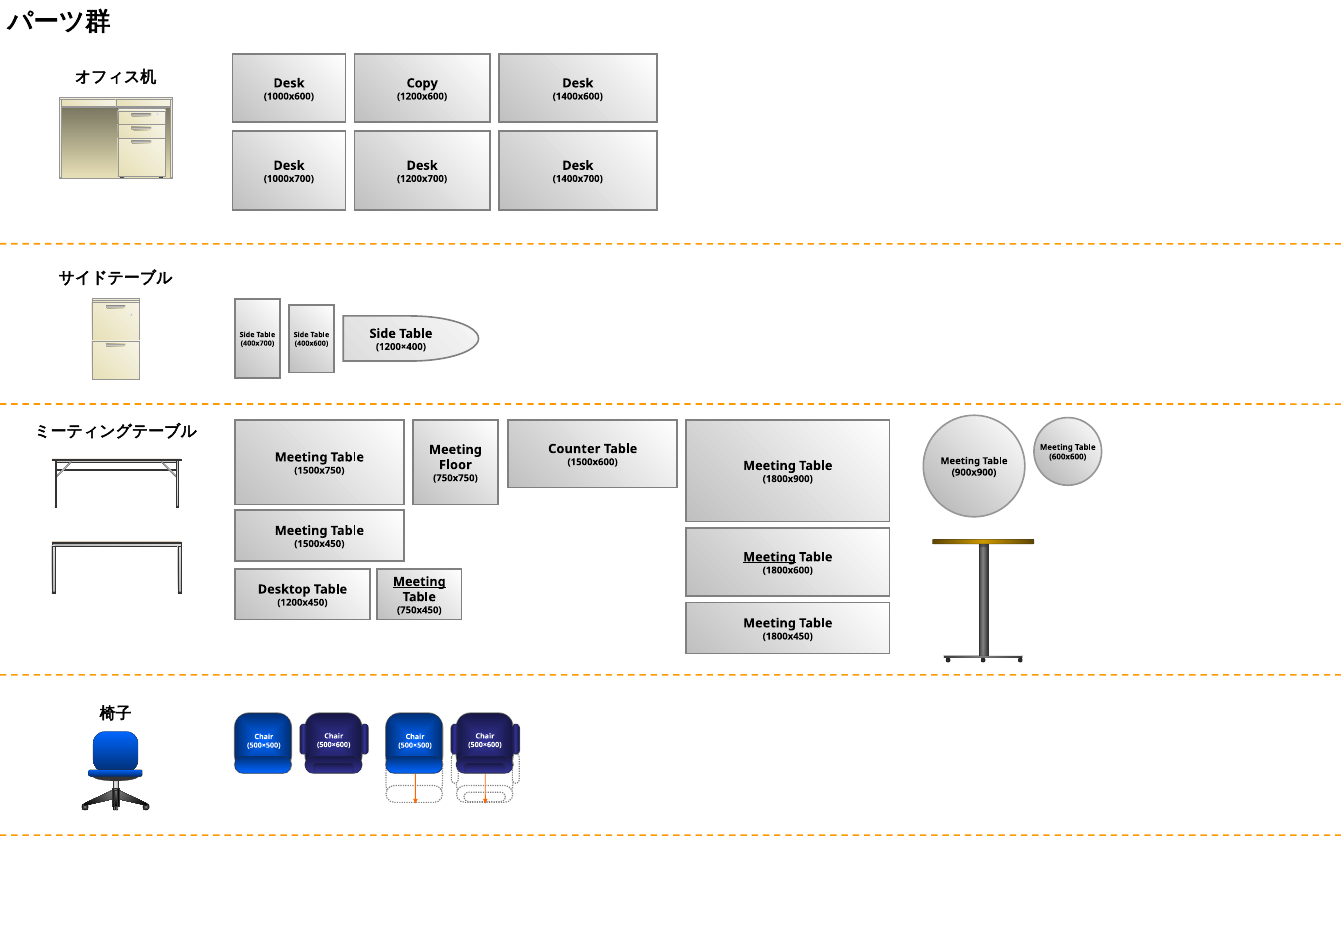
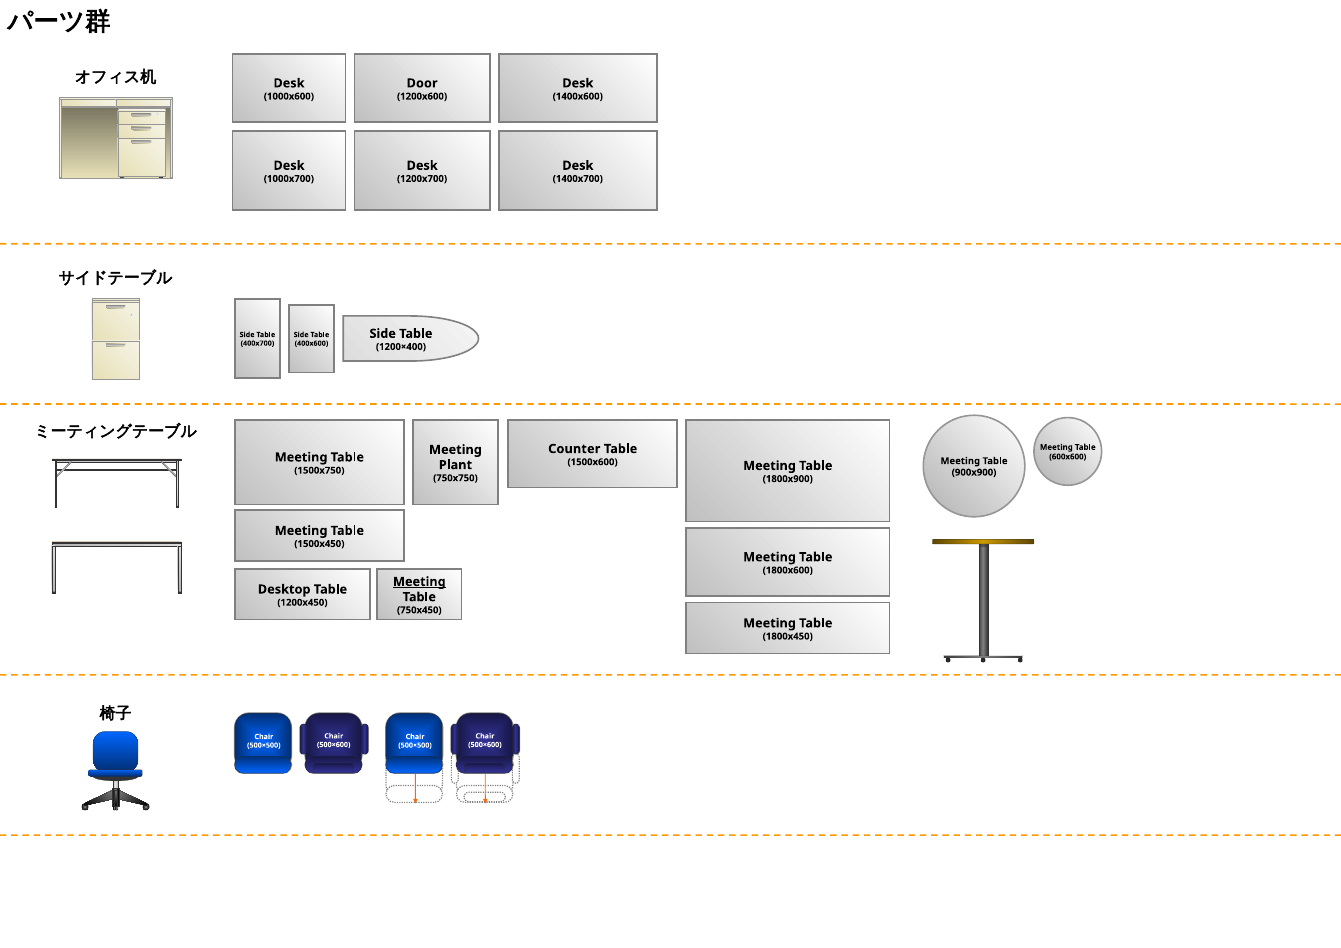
Copy: Copy -> Door
Floor: Floor -> Plant
Meeting at (770, 557) underline: present -> none
